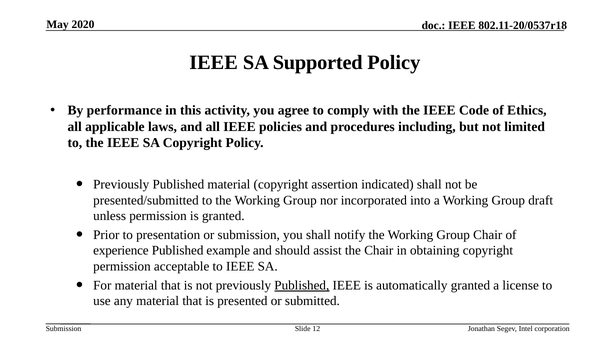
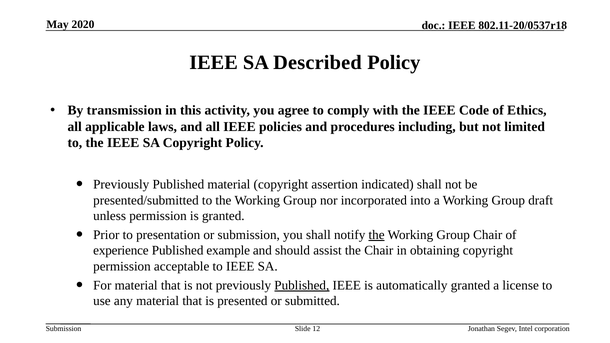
Supported: Supported -> Described
performance: performance -> transmission
the at (377, 235) underline: none -> present
